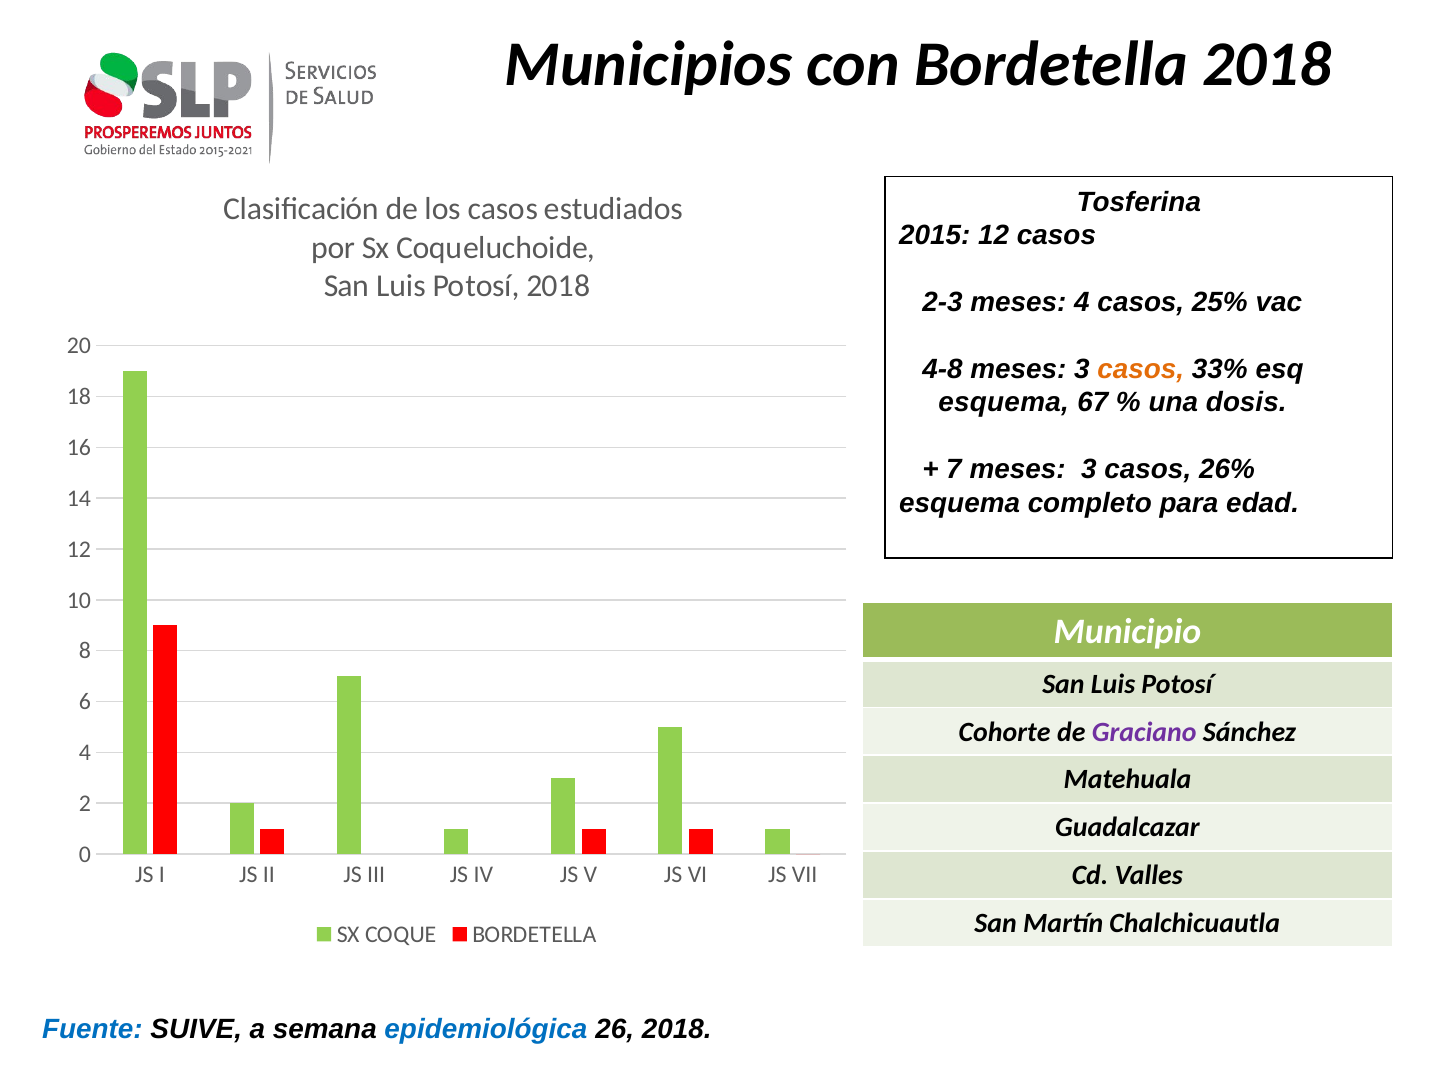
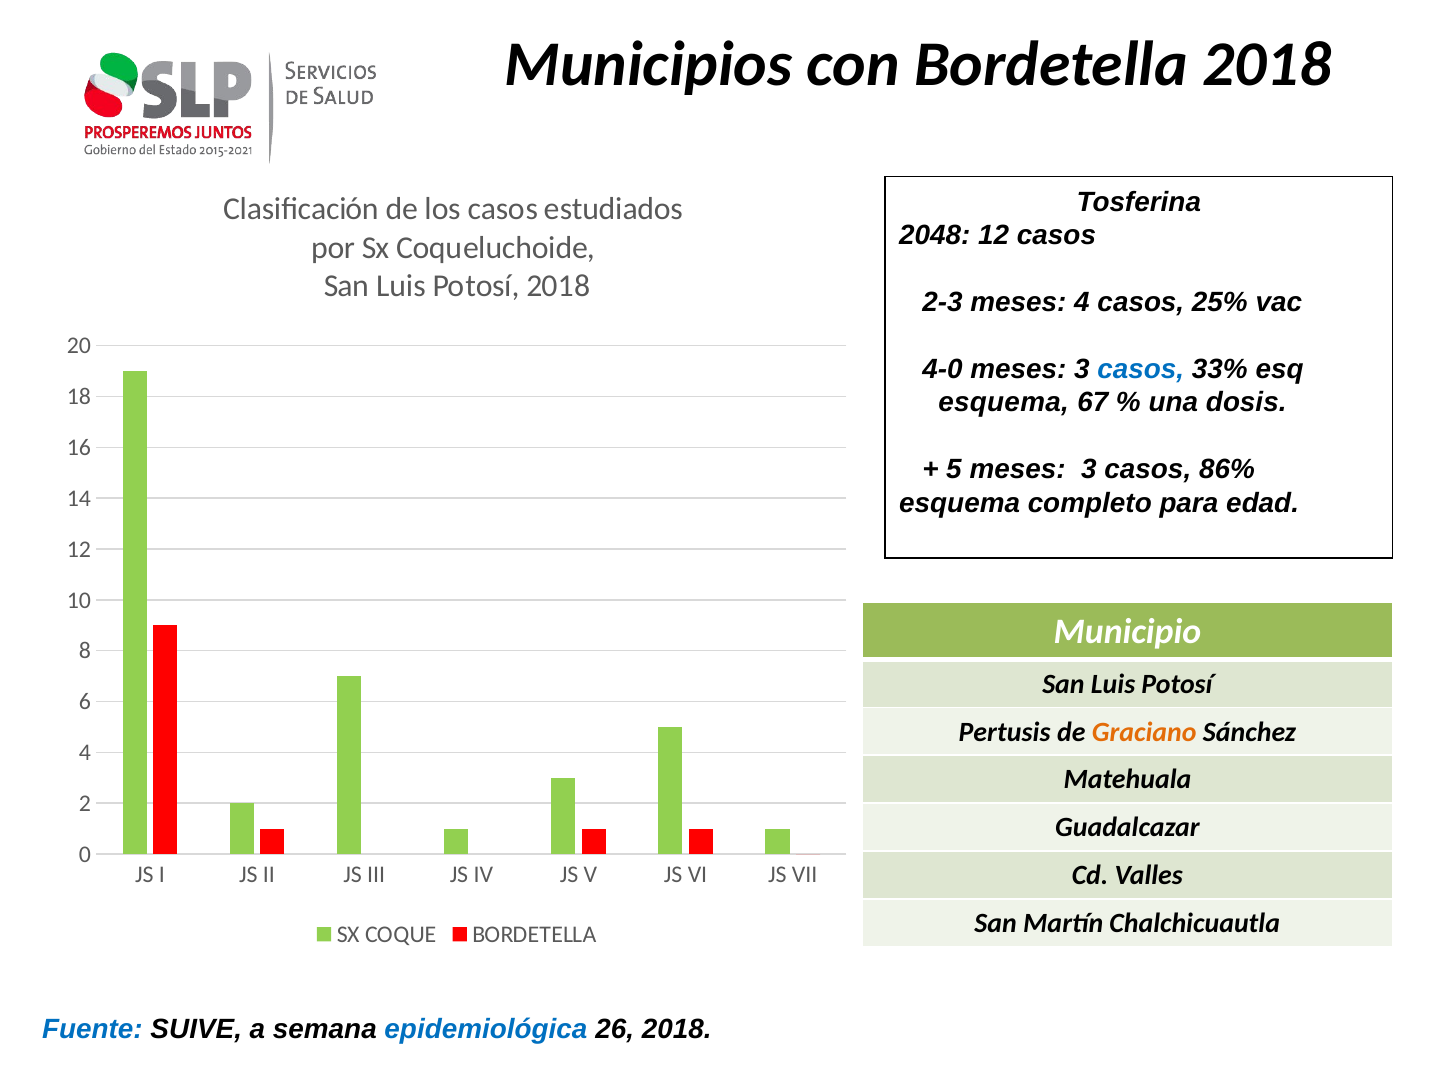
2015: 2015 -> 2048
4-8: 4-8 -> 4-0
casos at (1141, 369) colour: orange -> blue
7: 7 -> 5
26%: 26% -> 86%
Cohorte: Cohorte -> Pertusis
Graciano colour: purple -> orange
